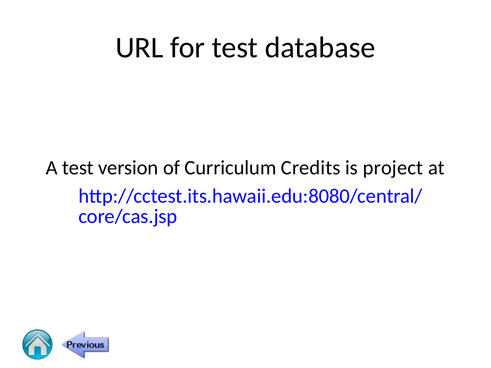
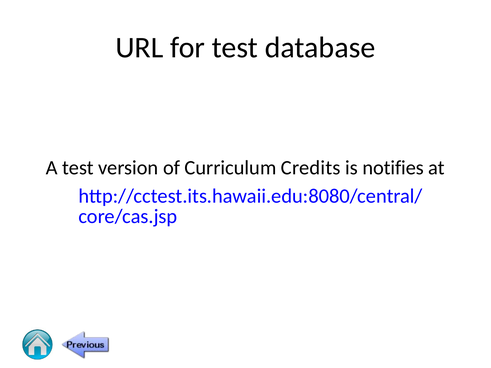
project: project -> notifies
